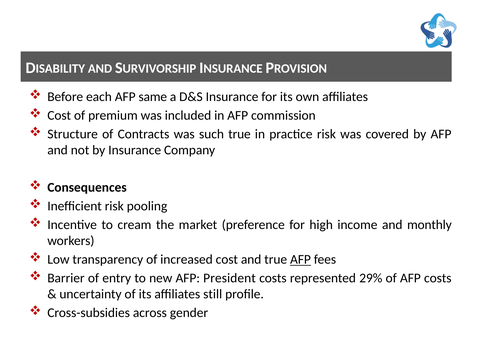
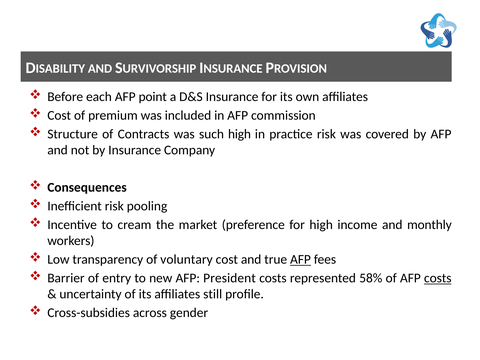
same: same -> point
such true: true -> high
increased: increased -> voluntary
29%: 29% -> 58%
costs at (438, 278) underline: none -> present
